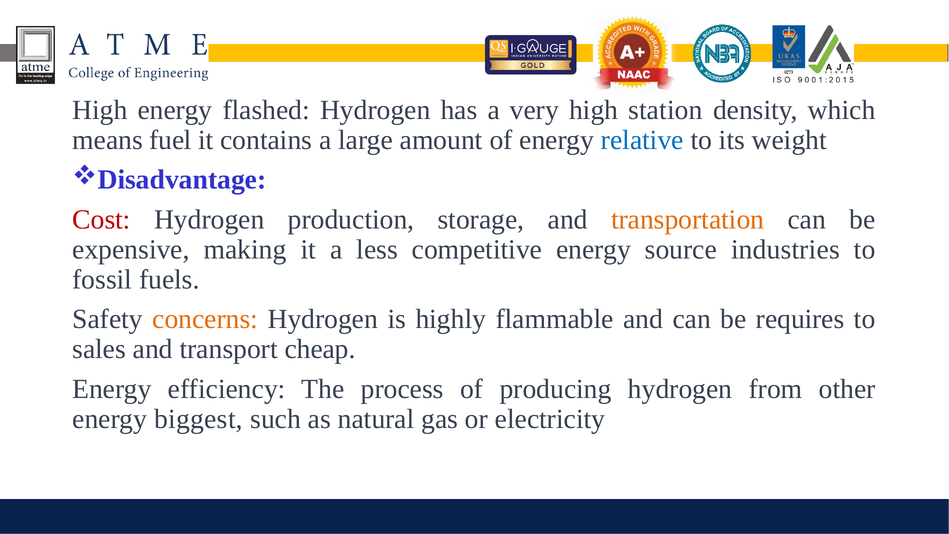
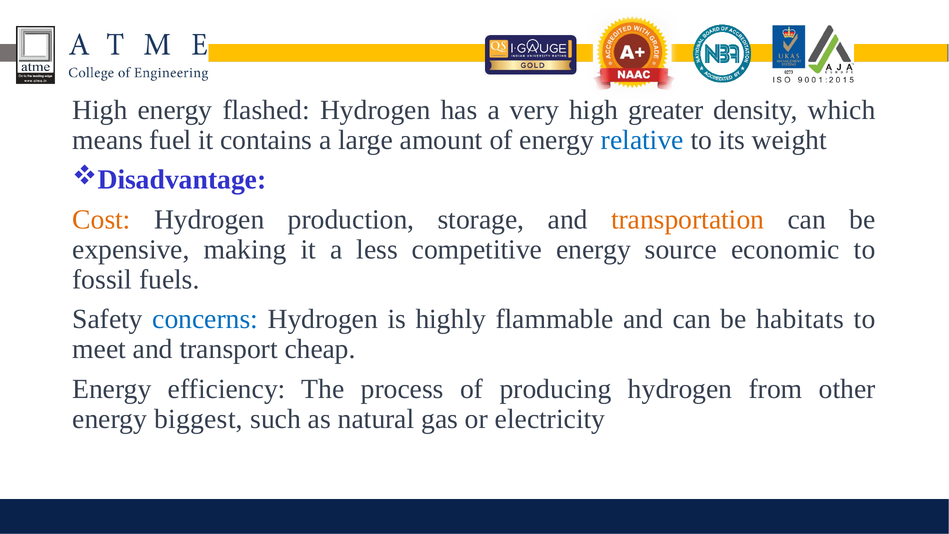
station: station -> greater
Cost colour: red -> orange
industries: industries -> economic
concerns colour: orange -> blue
requires: requires -> habitats
sales: sales -> meet
